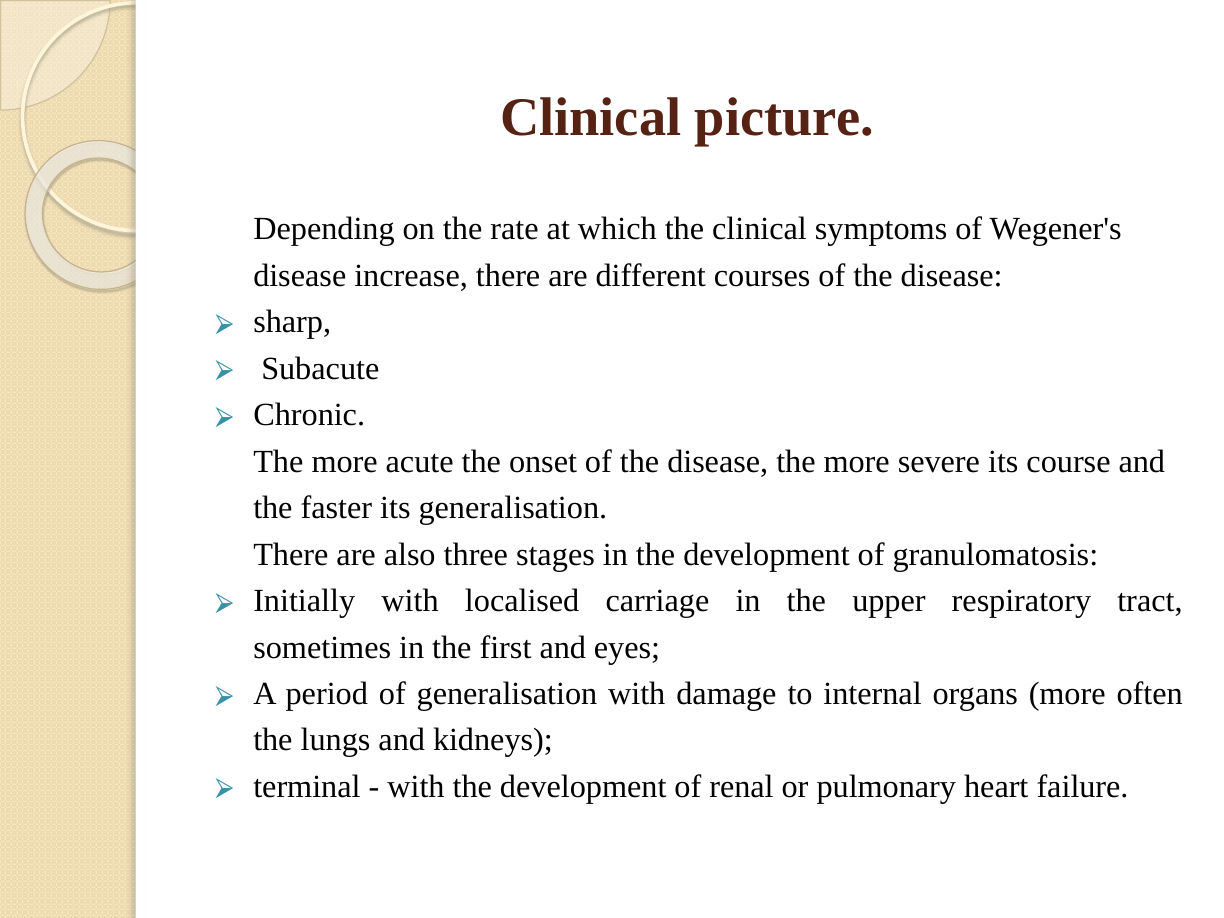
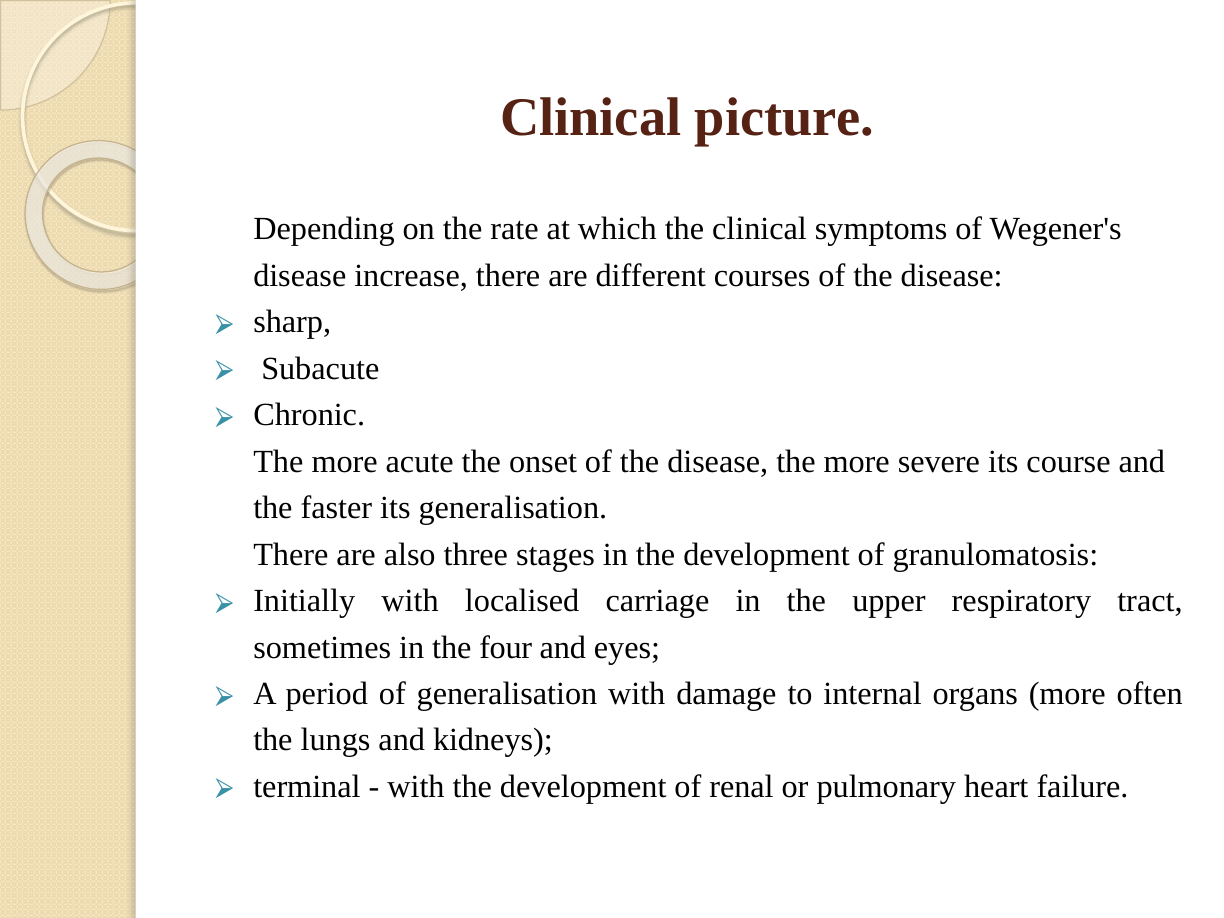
first: first -> four
